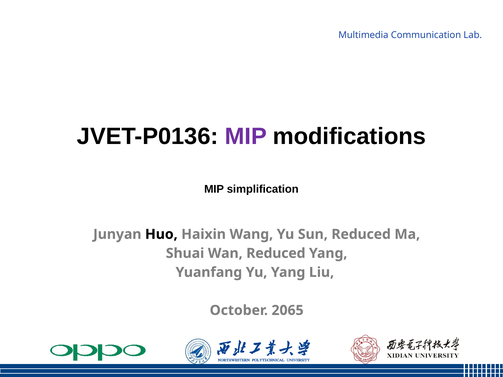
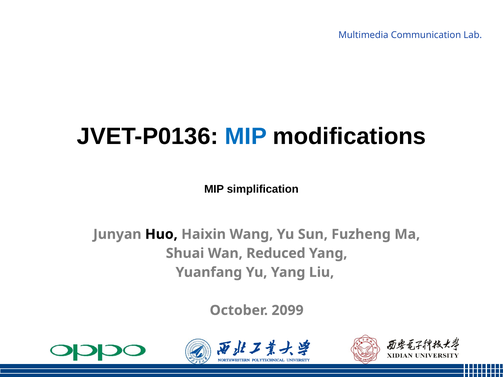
MIP at (246, 136) colour: purple -> blue
Sun Reduced: Reduced -> Fuzheng
2065: 2065 -> 2099
